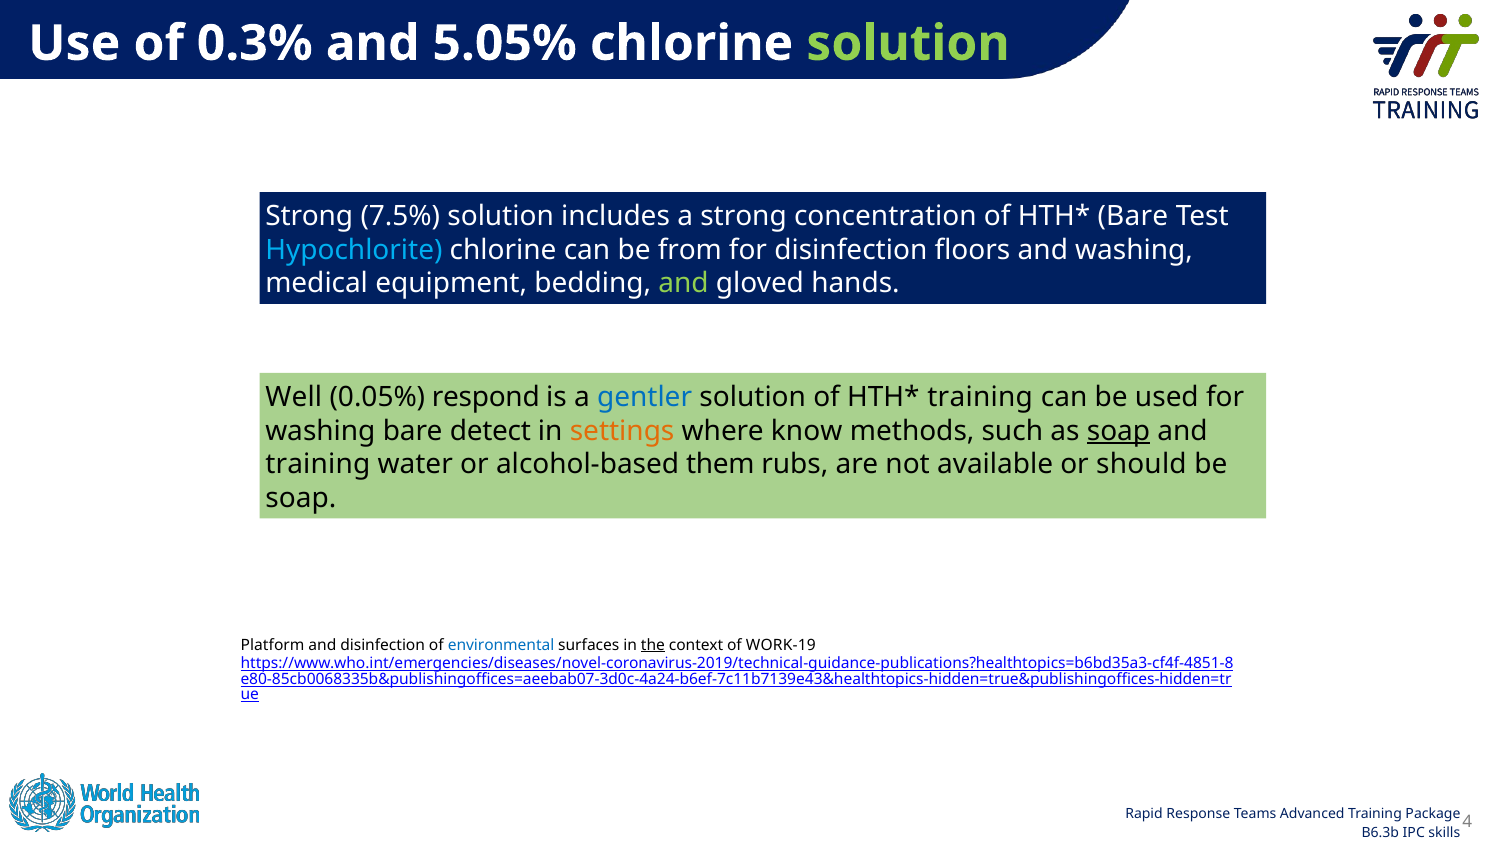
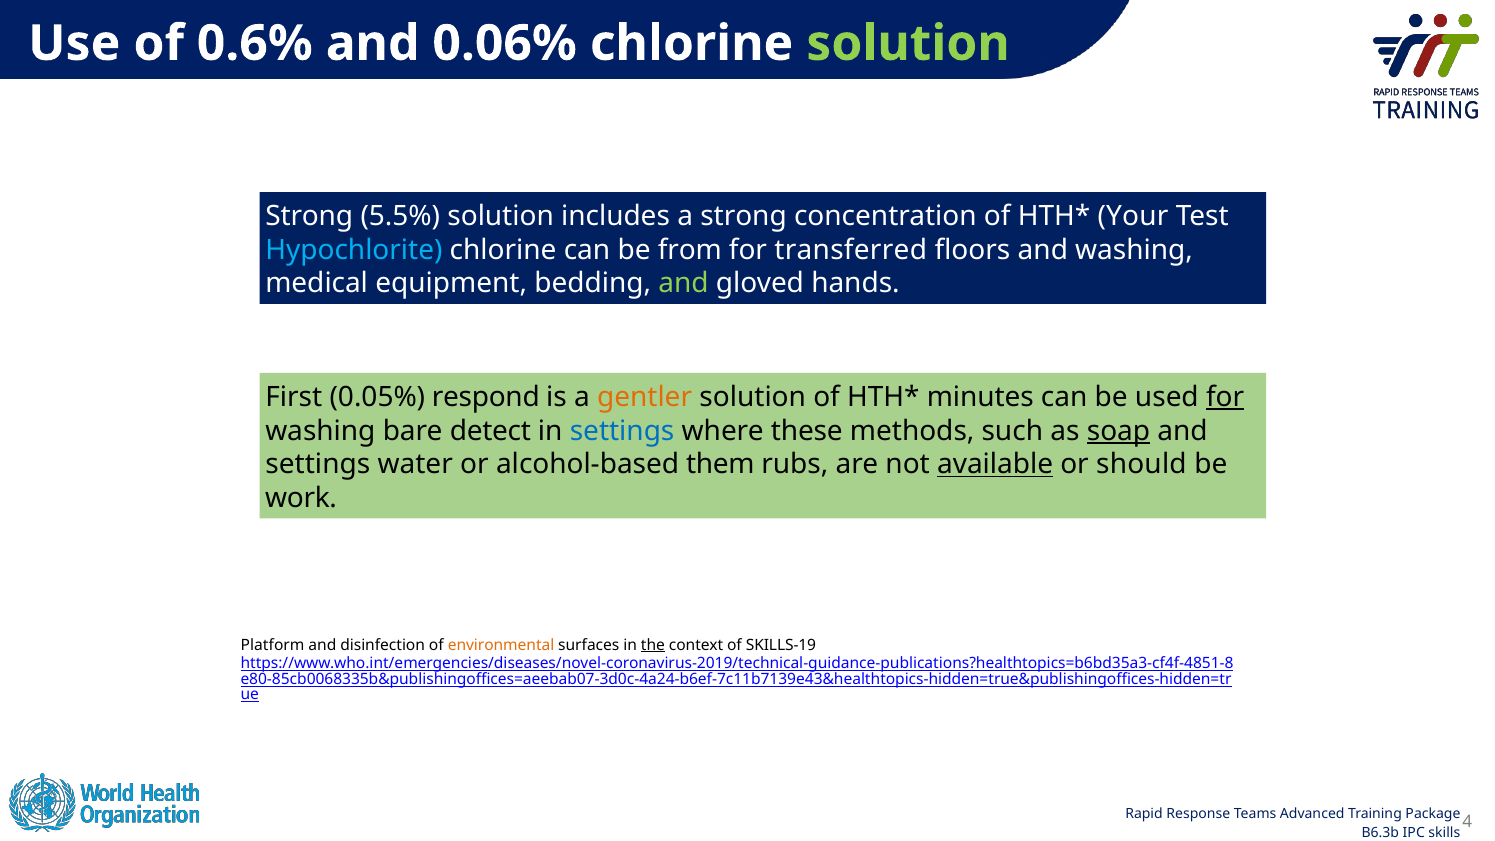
0.3%: 0.3% -> 0.6%
5.05%: 5.05% -> 0.06%
7.5%: 7.5% -> 5.5%
Bare at (1133, 216): Bare -> Your
for disinfection: disinfection -> transferred
Well: Well -> First
gentler colour: blue -> orange
training at (980, 397): training -> minutes
for at (1225, 397) underline: none -> present
settings at (622, 431) colour: orange -> blue
know: know -> these
training at (318, 464): training -> settings
available underline: none -> present
soap at (301, 498): soap -> work
environmental colour: blue -> orange
WORK-19: WORK-19 -> SKILLS-19
